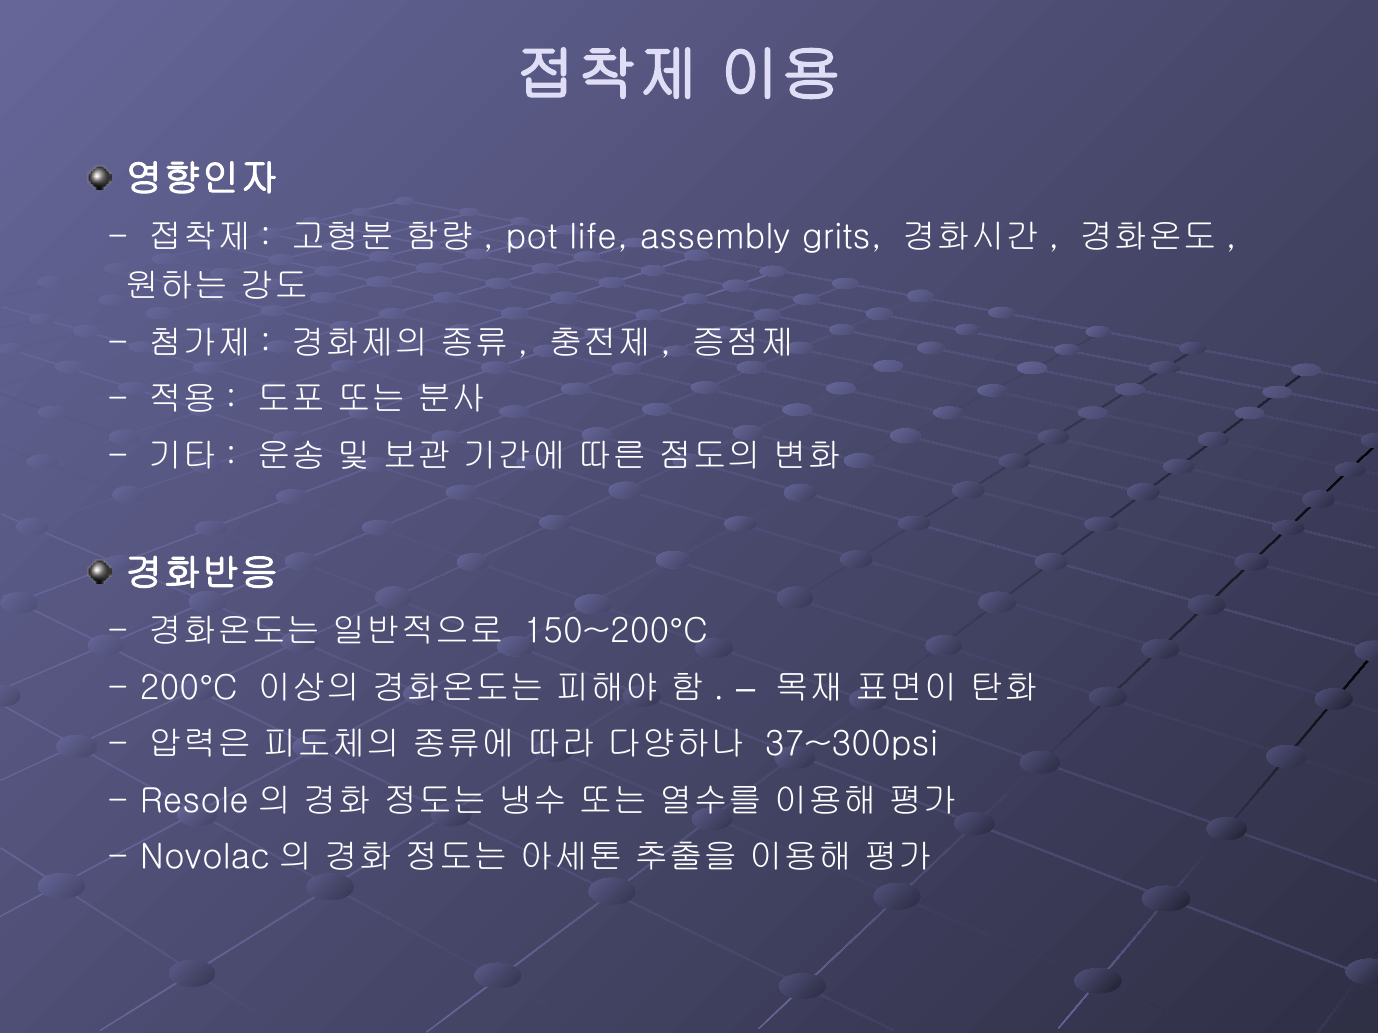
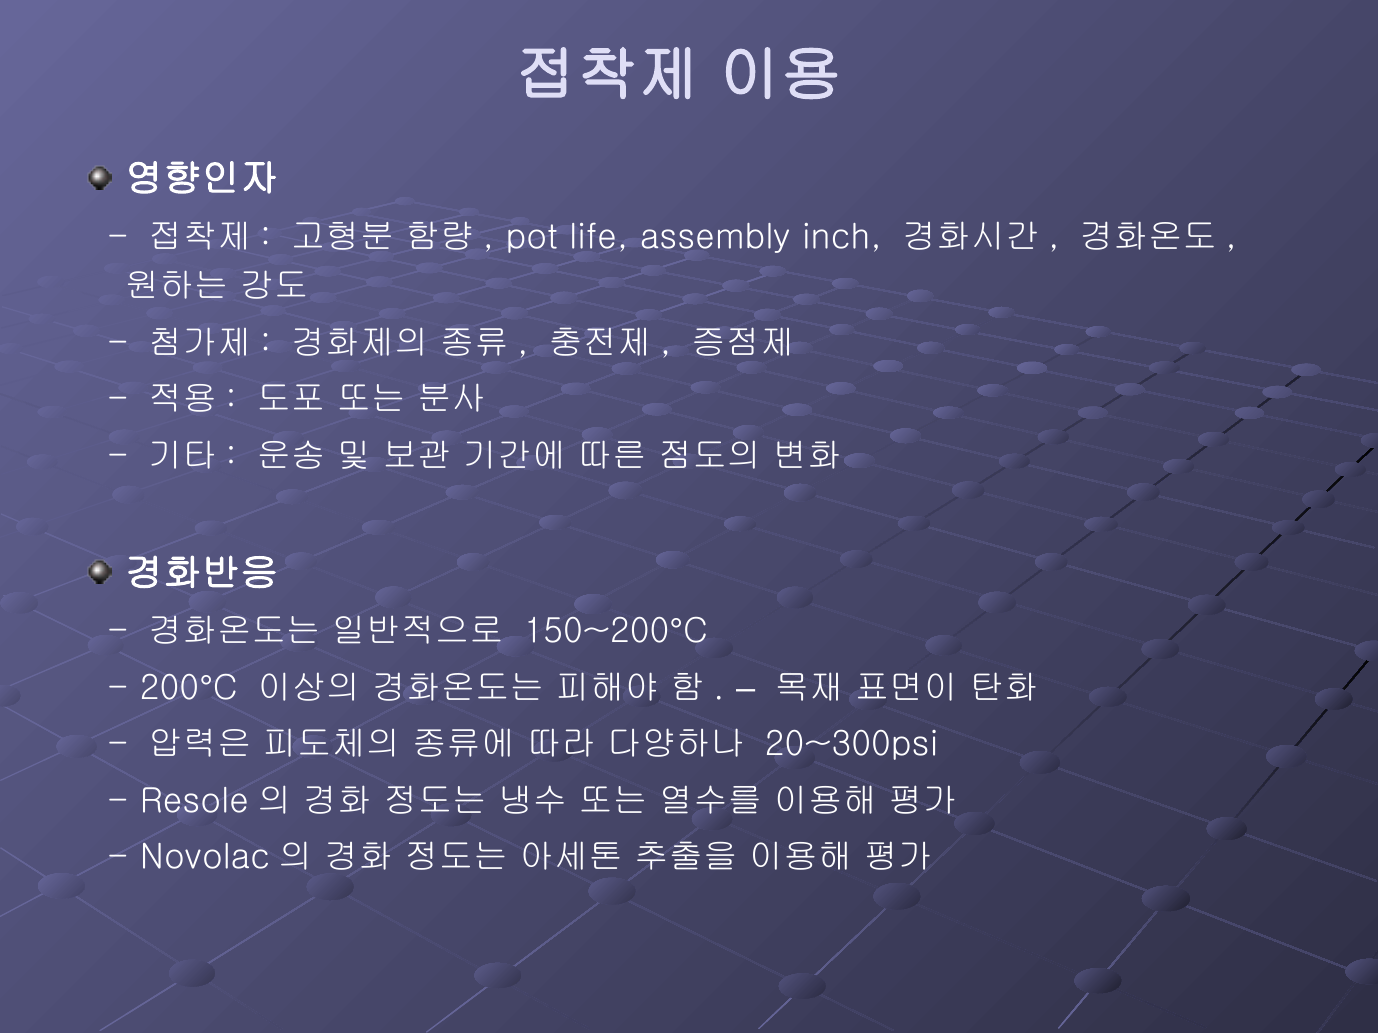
grits: grits -> inch
37~300psi: 37~300psi -> 20~300psi
